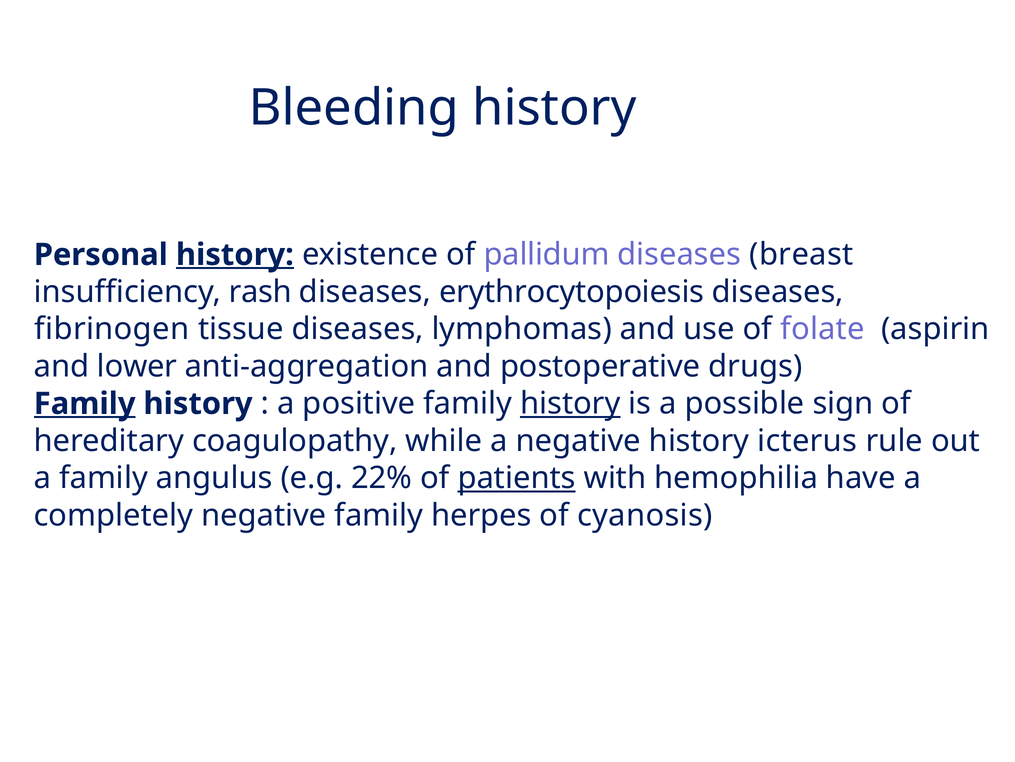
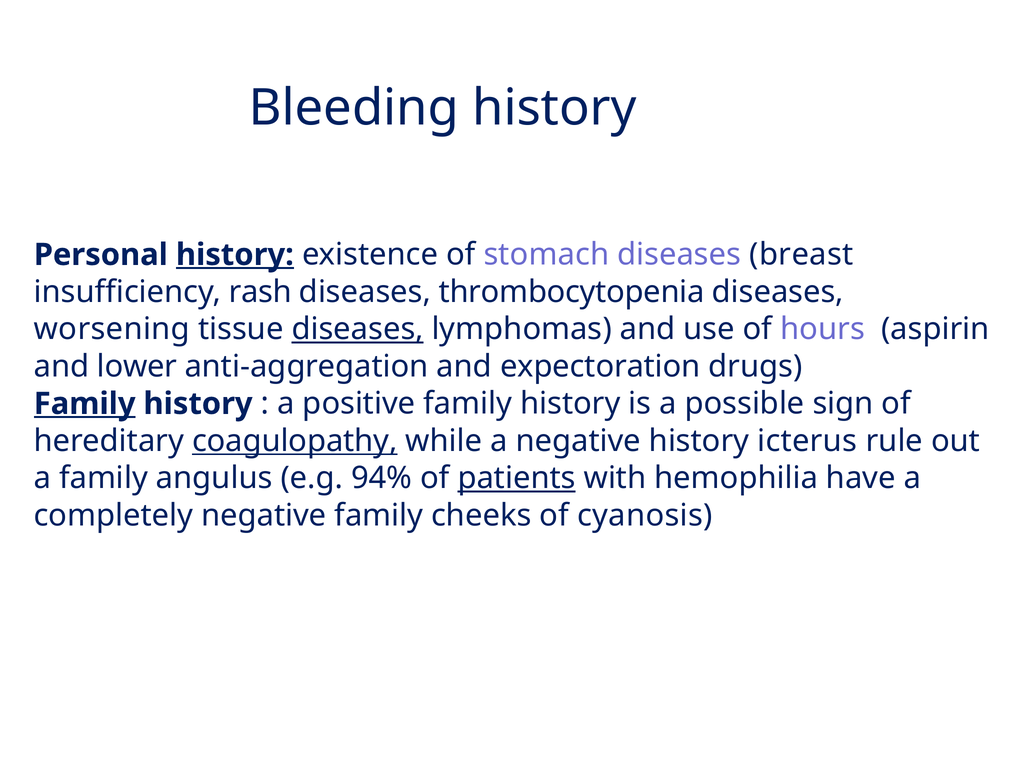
pallidum: pallidum -> stomach
erythrocytopoiesis: erythrocytopoiesis -> thrombocytopenia
fibrinogen: fibrinogen -> worsening
diseases at (358, 329) underline: none -> present
folate: folate -> hours
postoperative: postoperative -> expectoration
history at (570, 403) underline: present -> none
coagulopathy underline: none -> present
22%: 22% -> 94%
herpes: herpes -> cheeks
